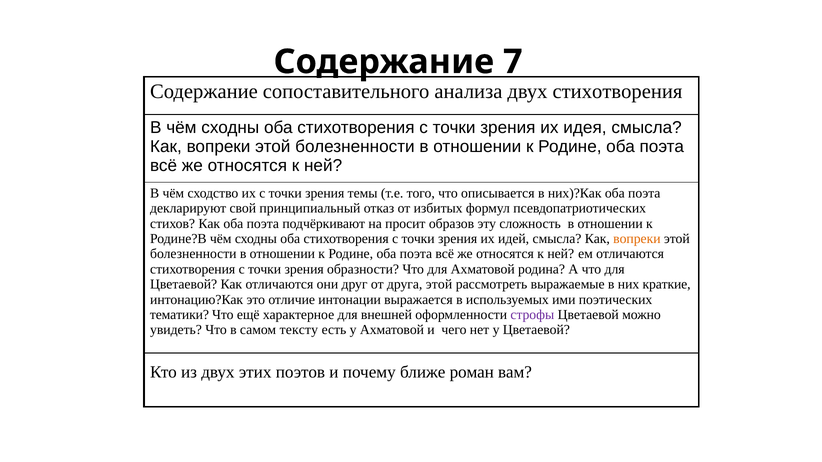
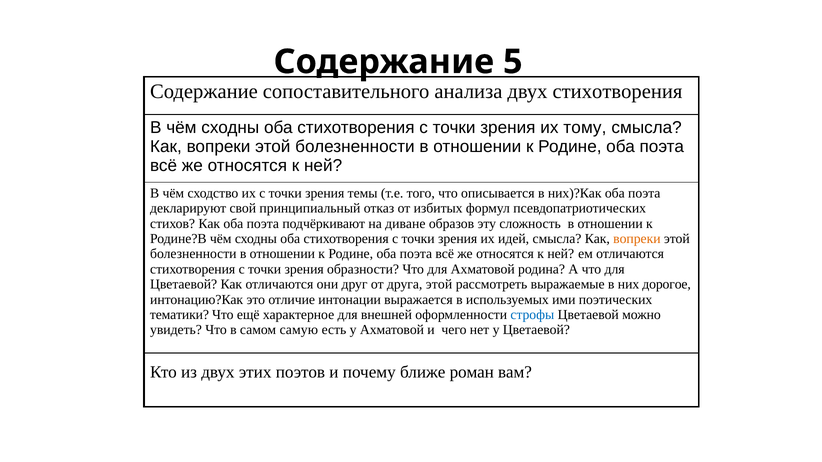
7: 7 -> 5
идея: идея -> тому
просит: просит -> диване
краткие: краткие -> дорогое
строфы colour: purple -> blue
тексту: тексту -> самую
